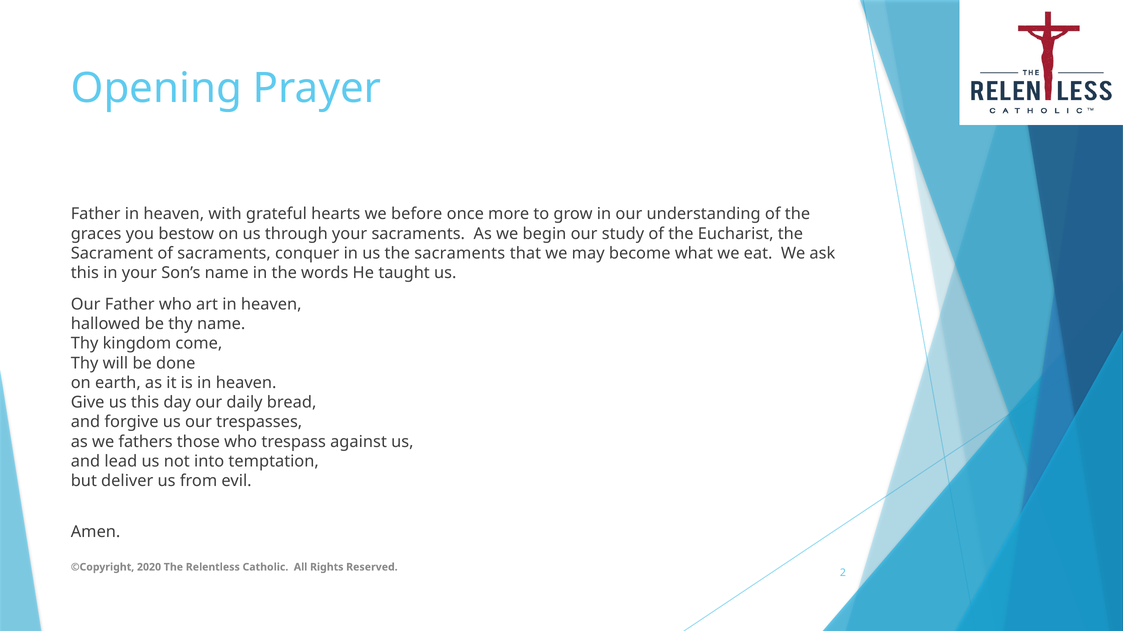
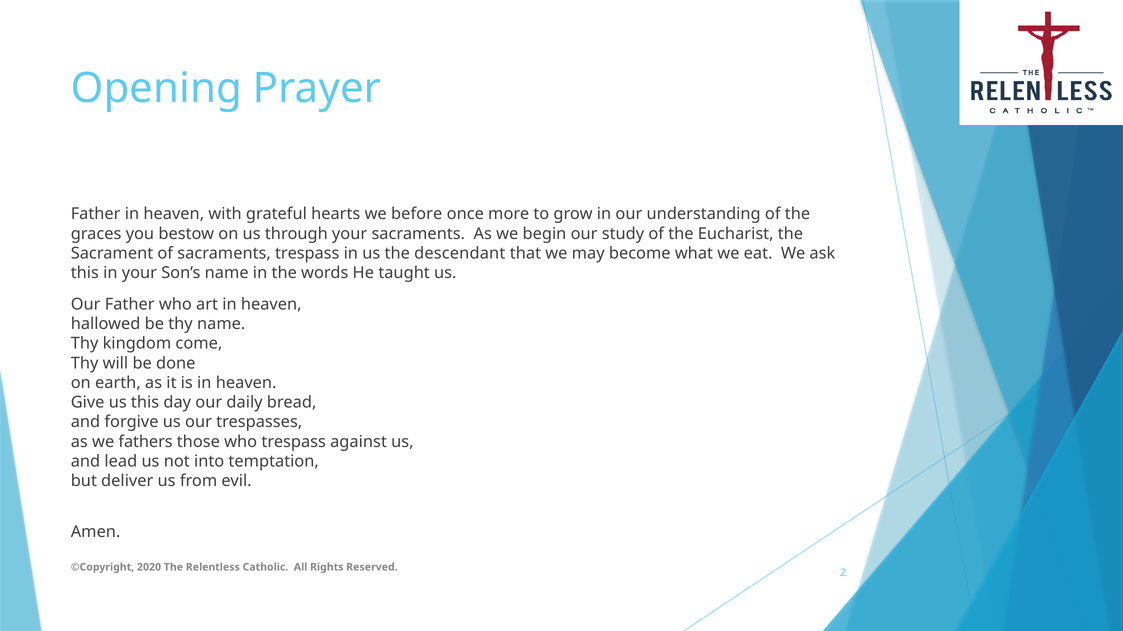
sacraments conquer: conquer -> trespass
the sacraments: sacraments -> descendant
